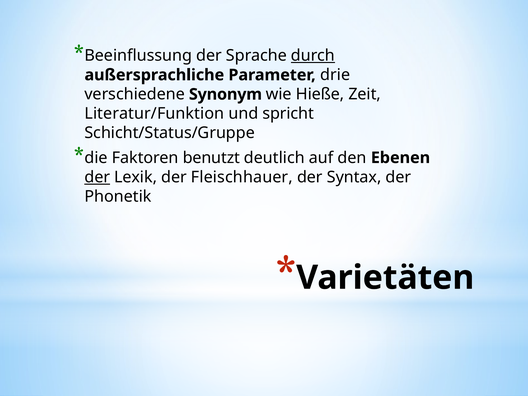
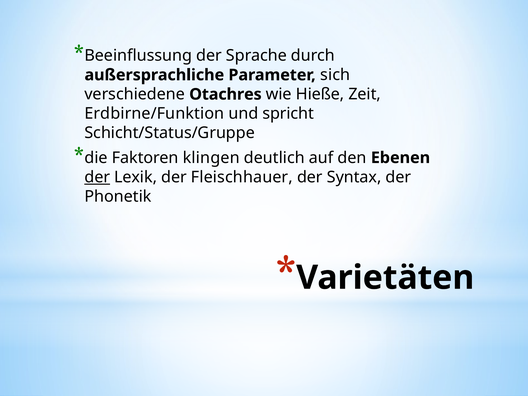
durch underline: present -> none
drie: drie -> sich
Synonym: Synonym -> Otachres
Literatur/Funktion: Literatur/Funktion -> Erdbirne/Funktion
benutzt: benutzt -> klingen
